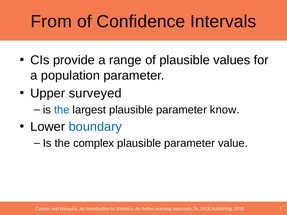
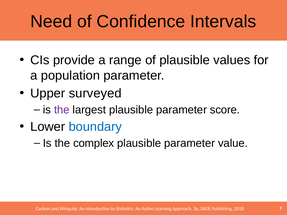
From: From -> Need
the at (62, 110) colour: blue -> purple
know: know -> score
